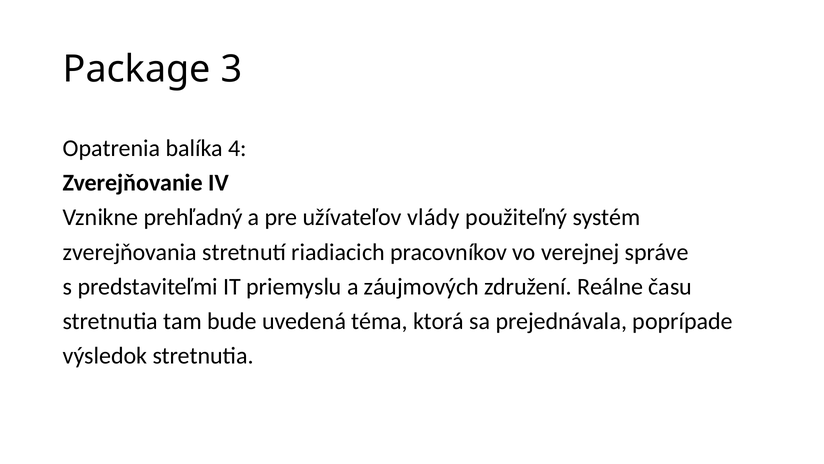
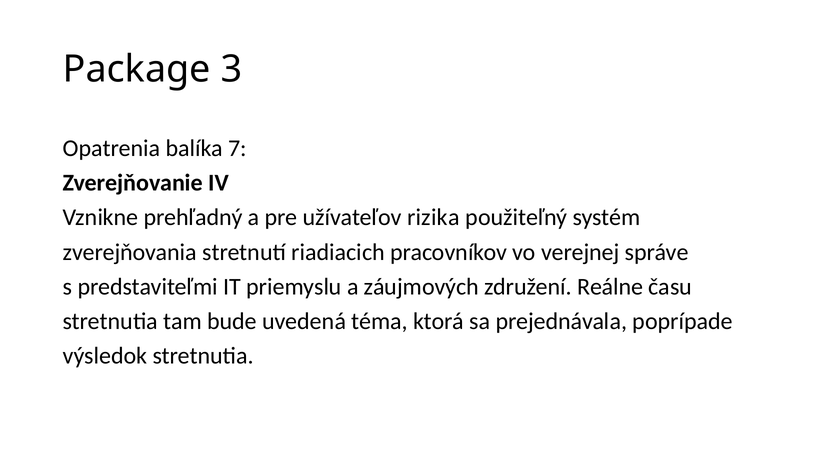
4: 4 -> 7
vlády: vlády -> rizika
